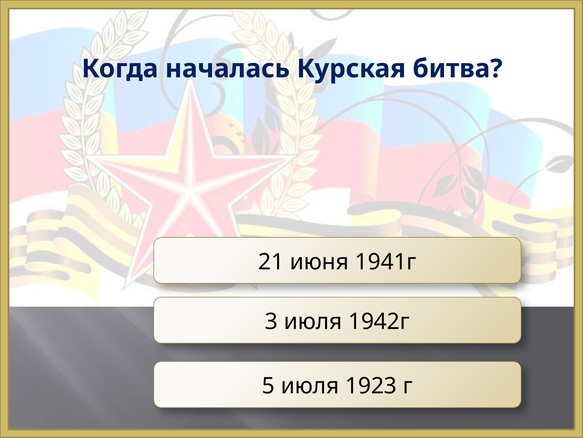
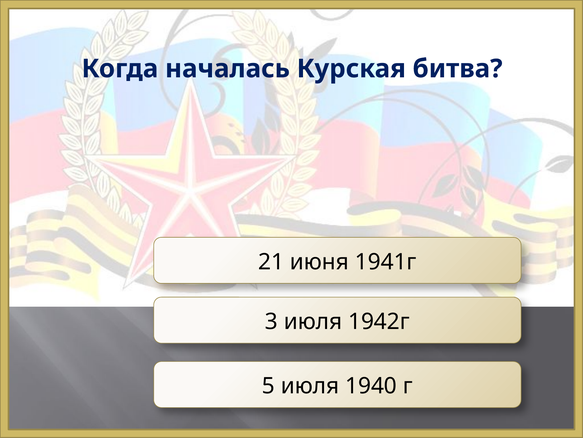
1923: 1923 -> 1940
